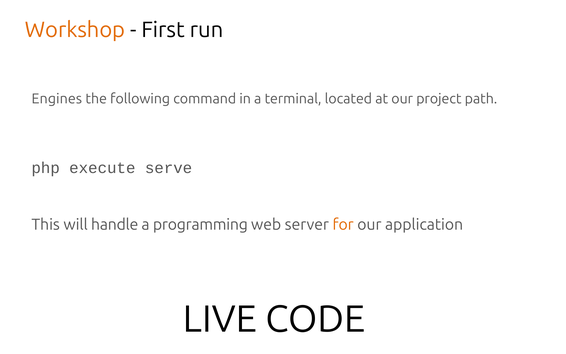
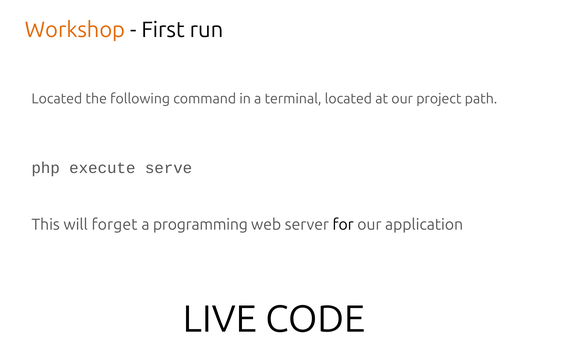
Engines at (57, 99): Engines -> Located
handle: handle -> forget
for colour: orange -> black
